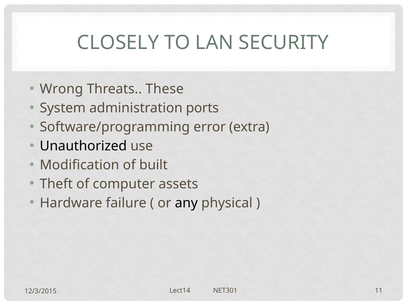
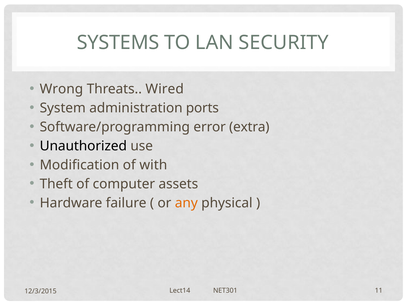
CLOSELY: CLOSELY -> SYSTEMS
These: These -> Wired
built: built -> with
any colour: black -> orange
